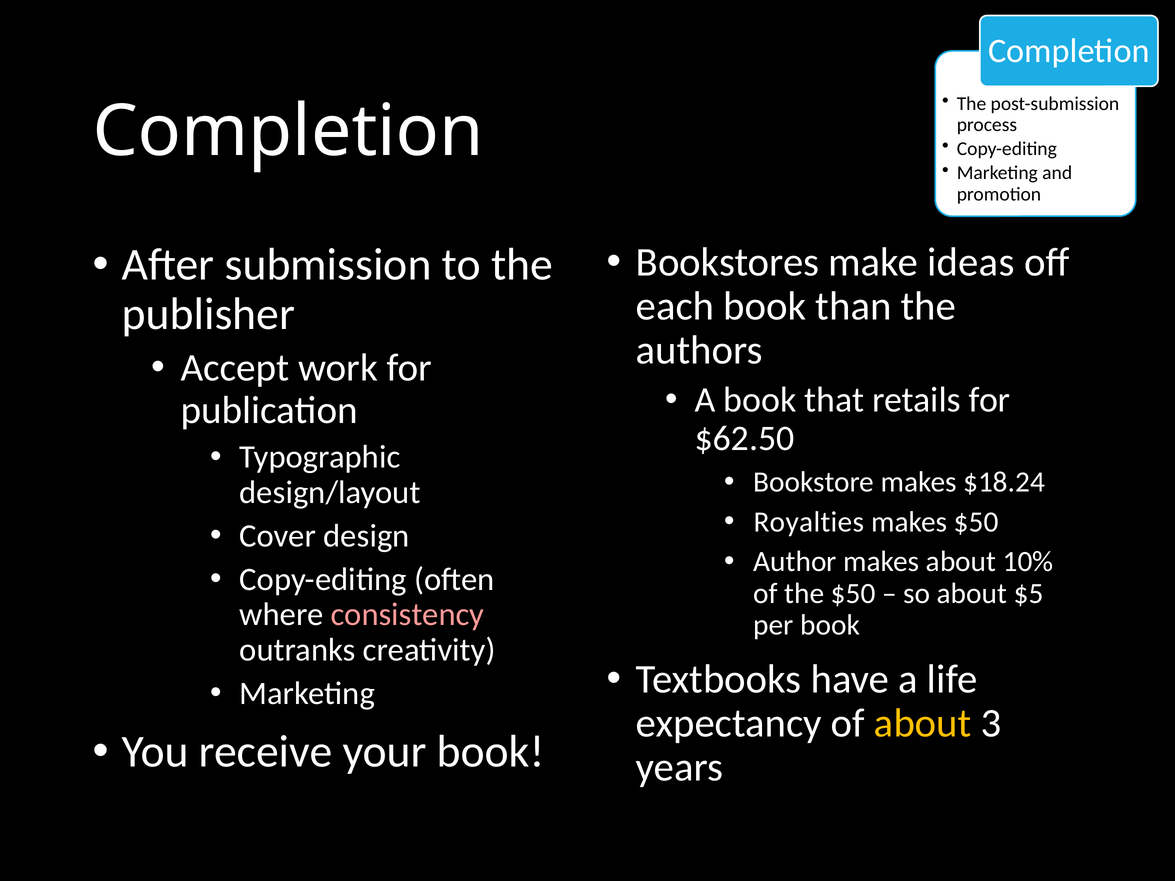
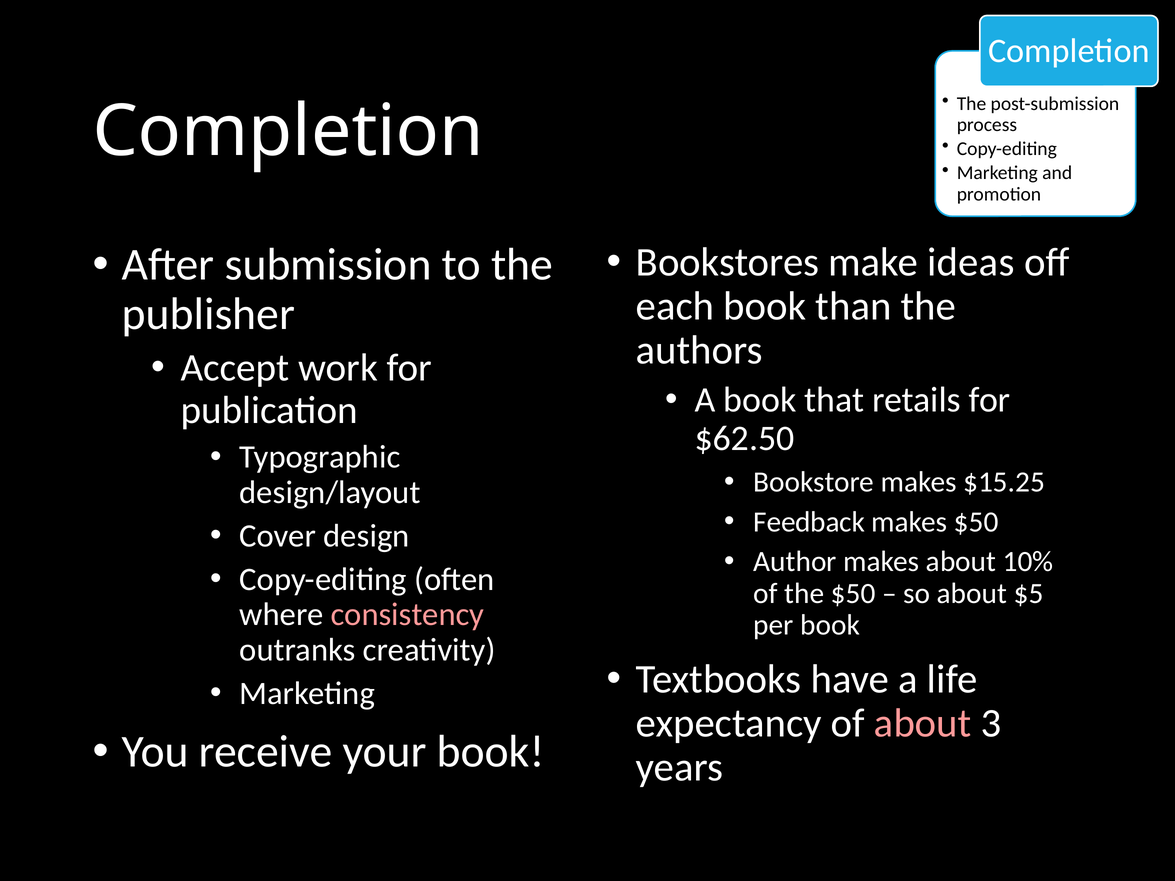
$18.24: $18.24 -> $15.25
Royalties: Royalties -> Feedback
about at (923, 724) colour: yellow -> pink
